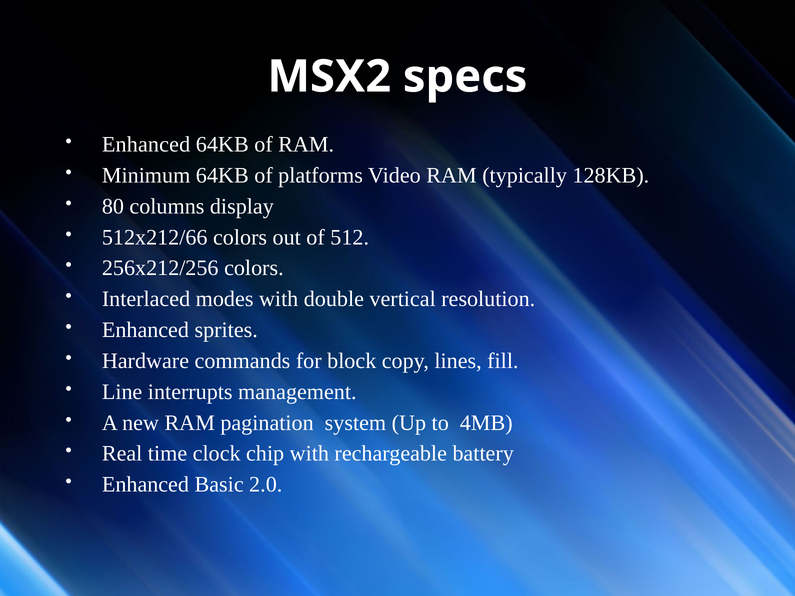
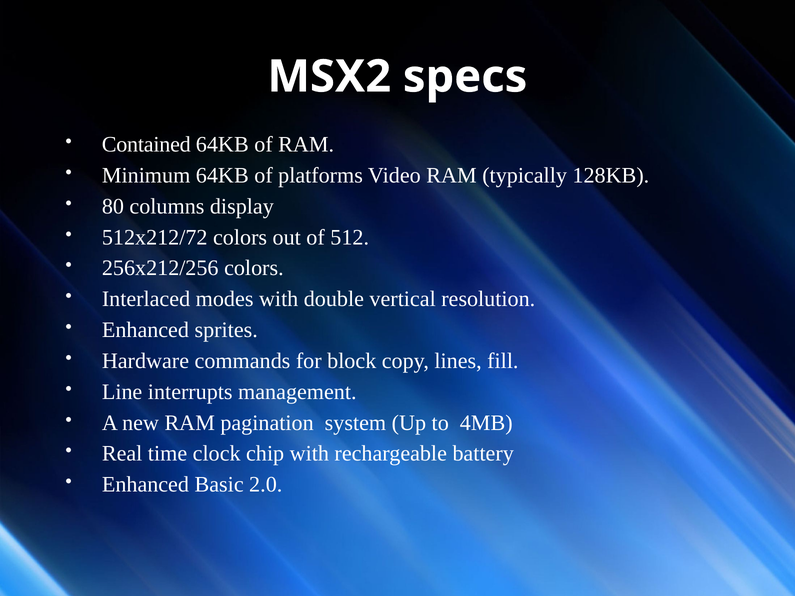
Enhanced at (146, 145): Enhanced -> Contained
512x212/66: 512x212/66 -> 512x212/72
